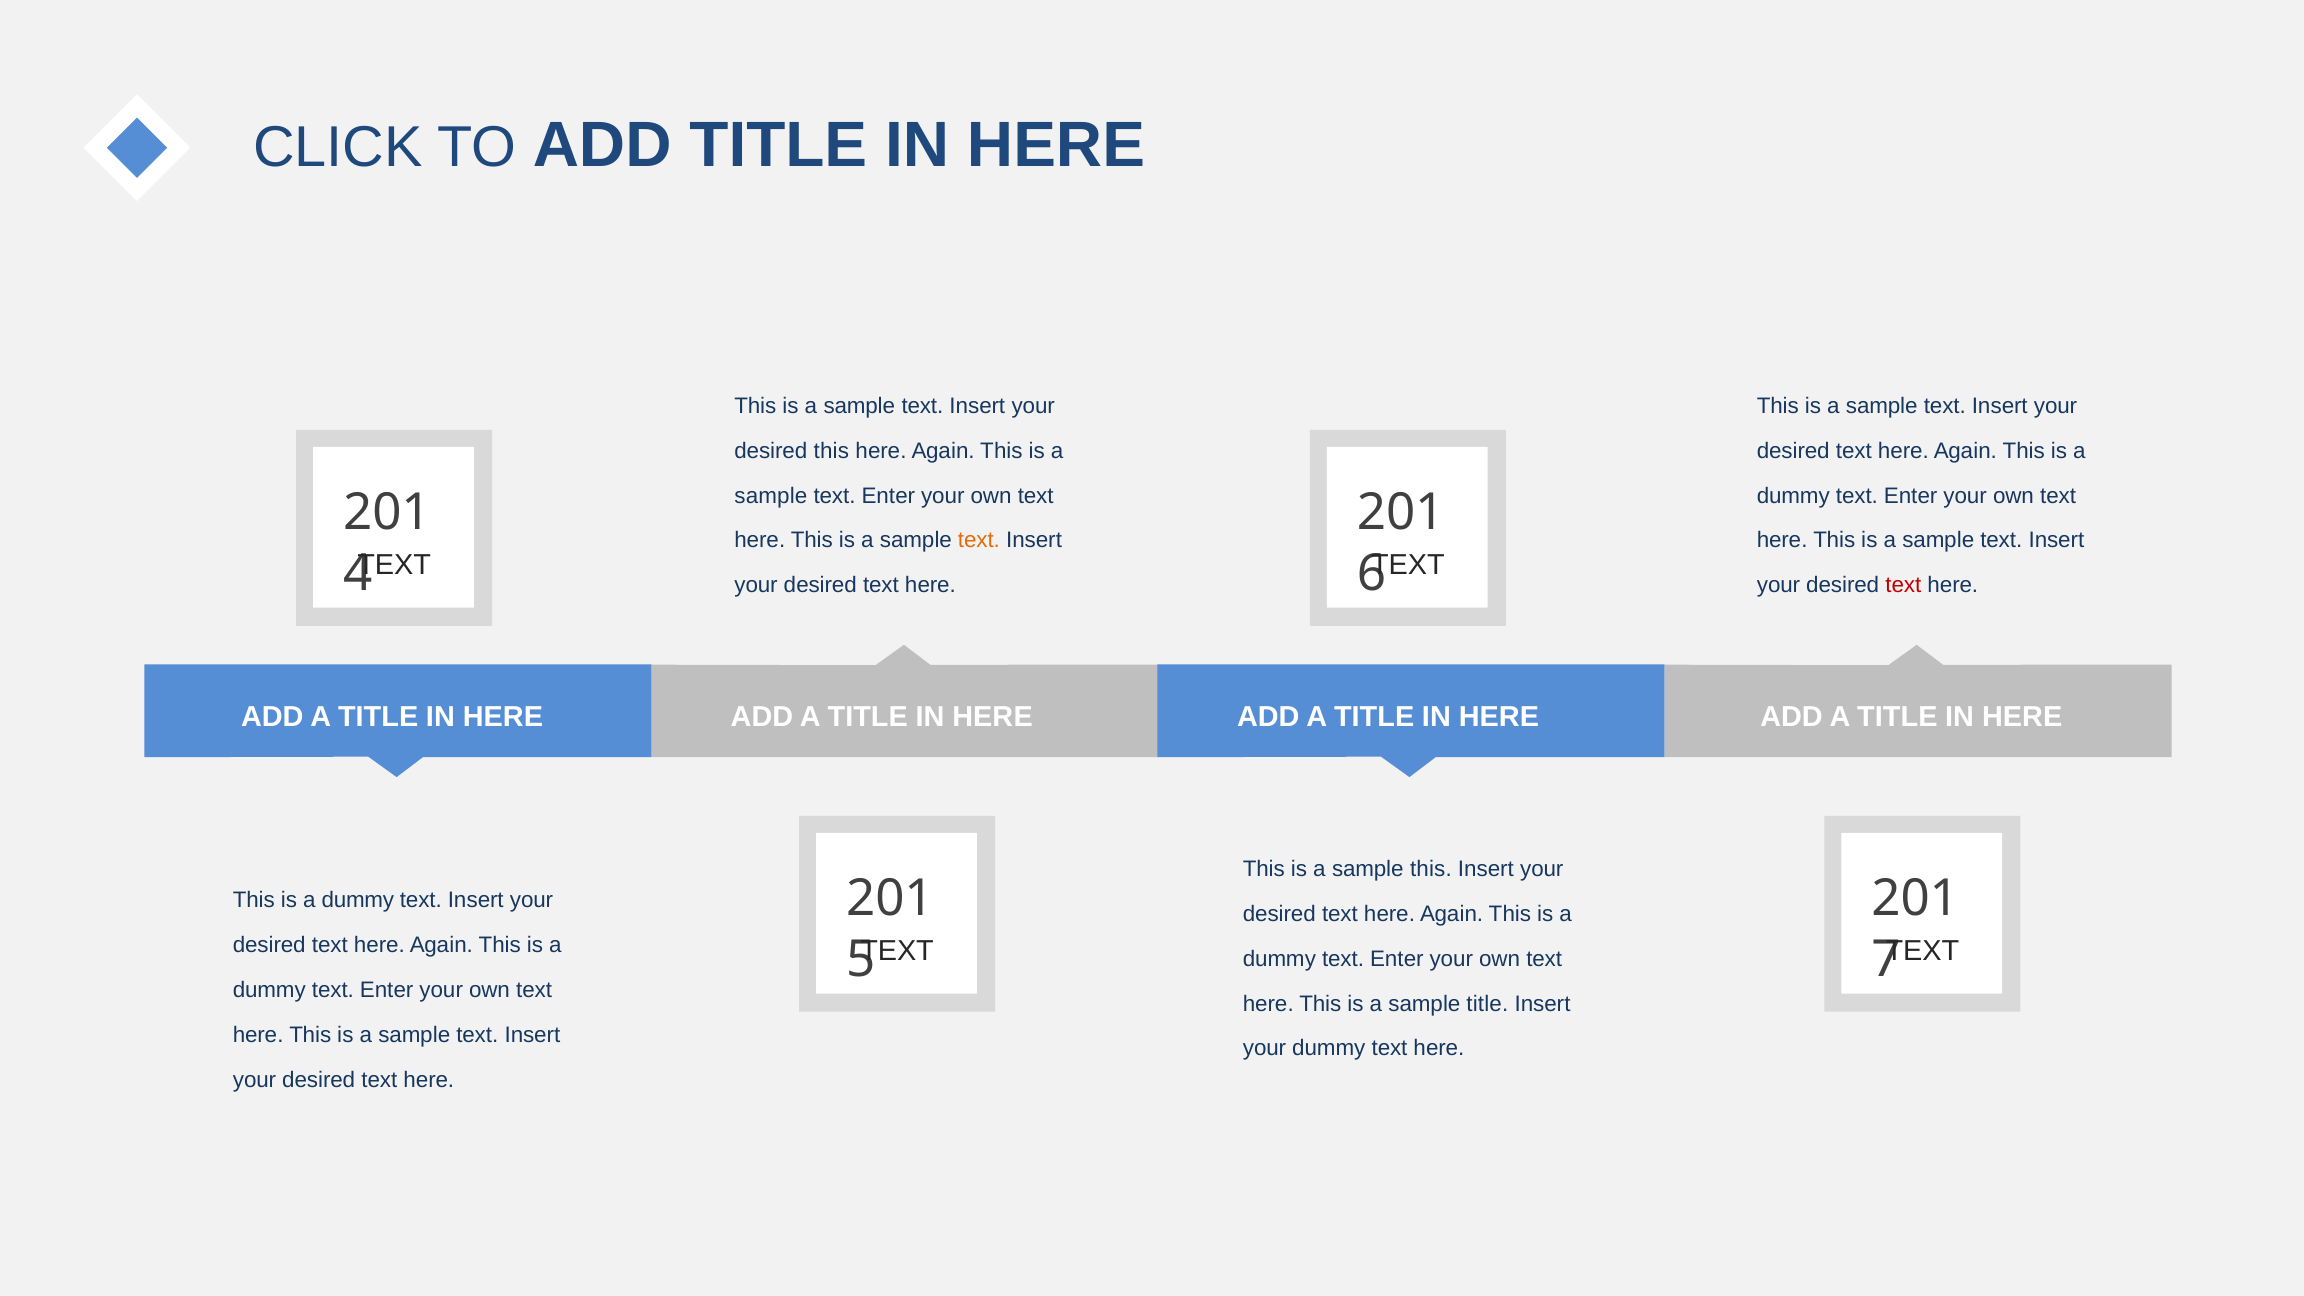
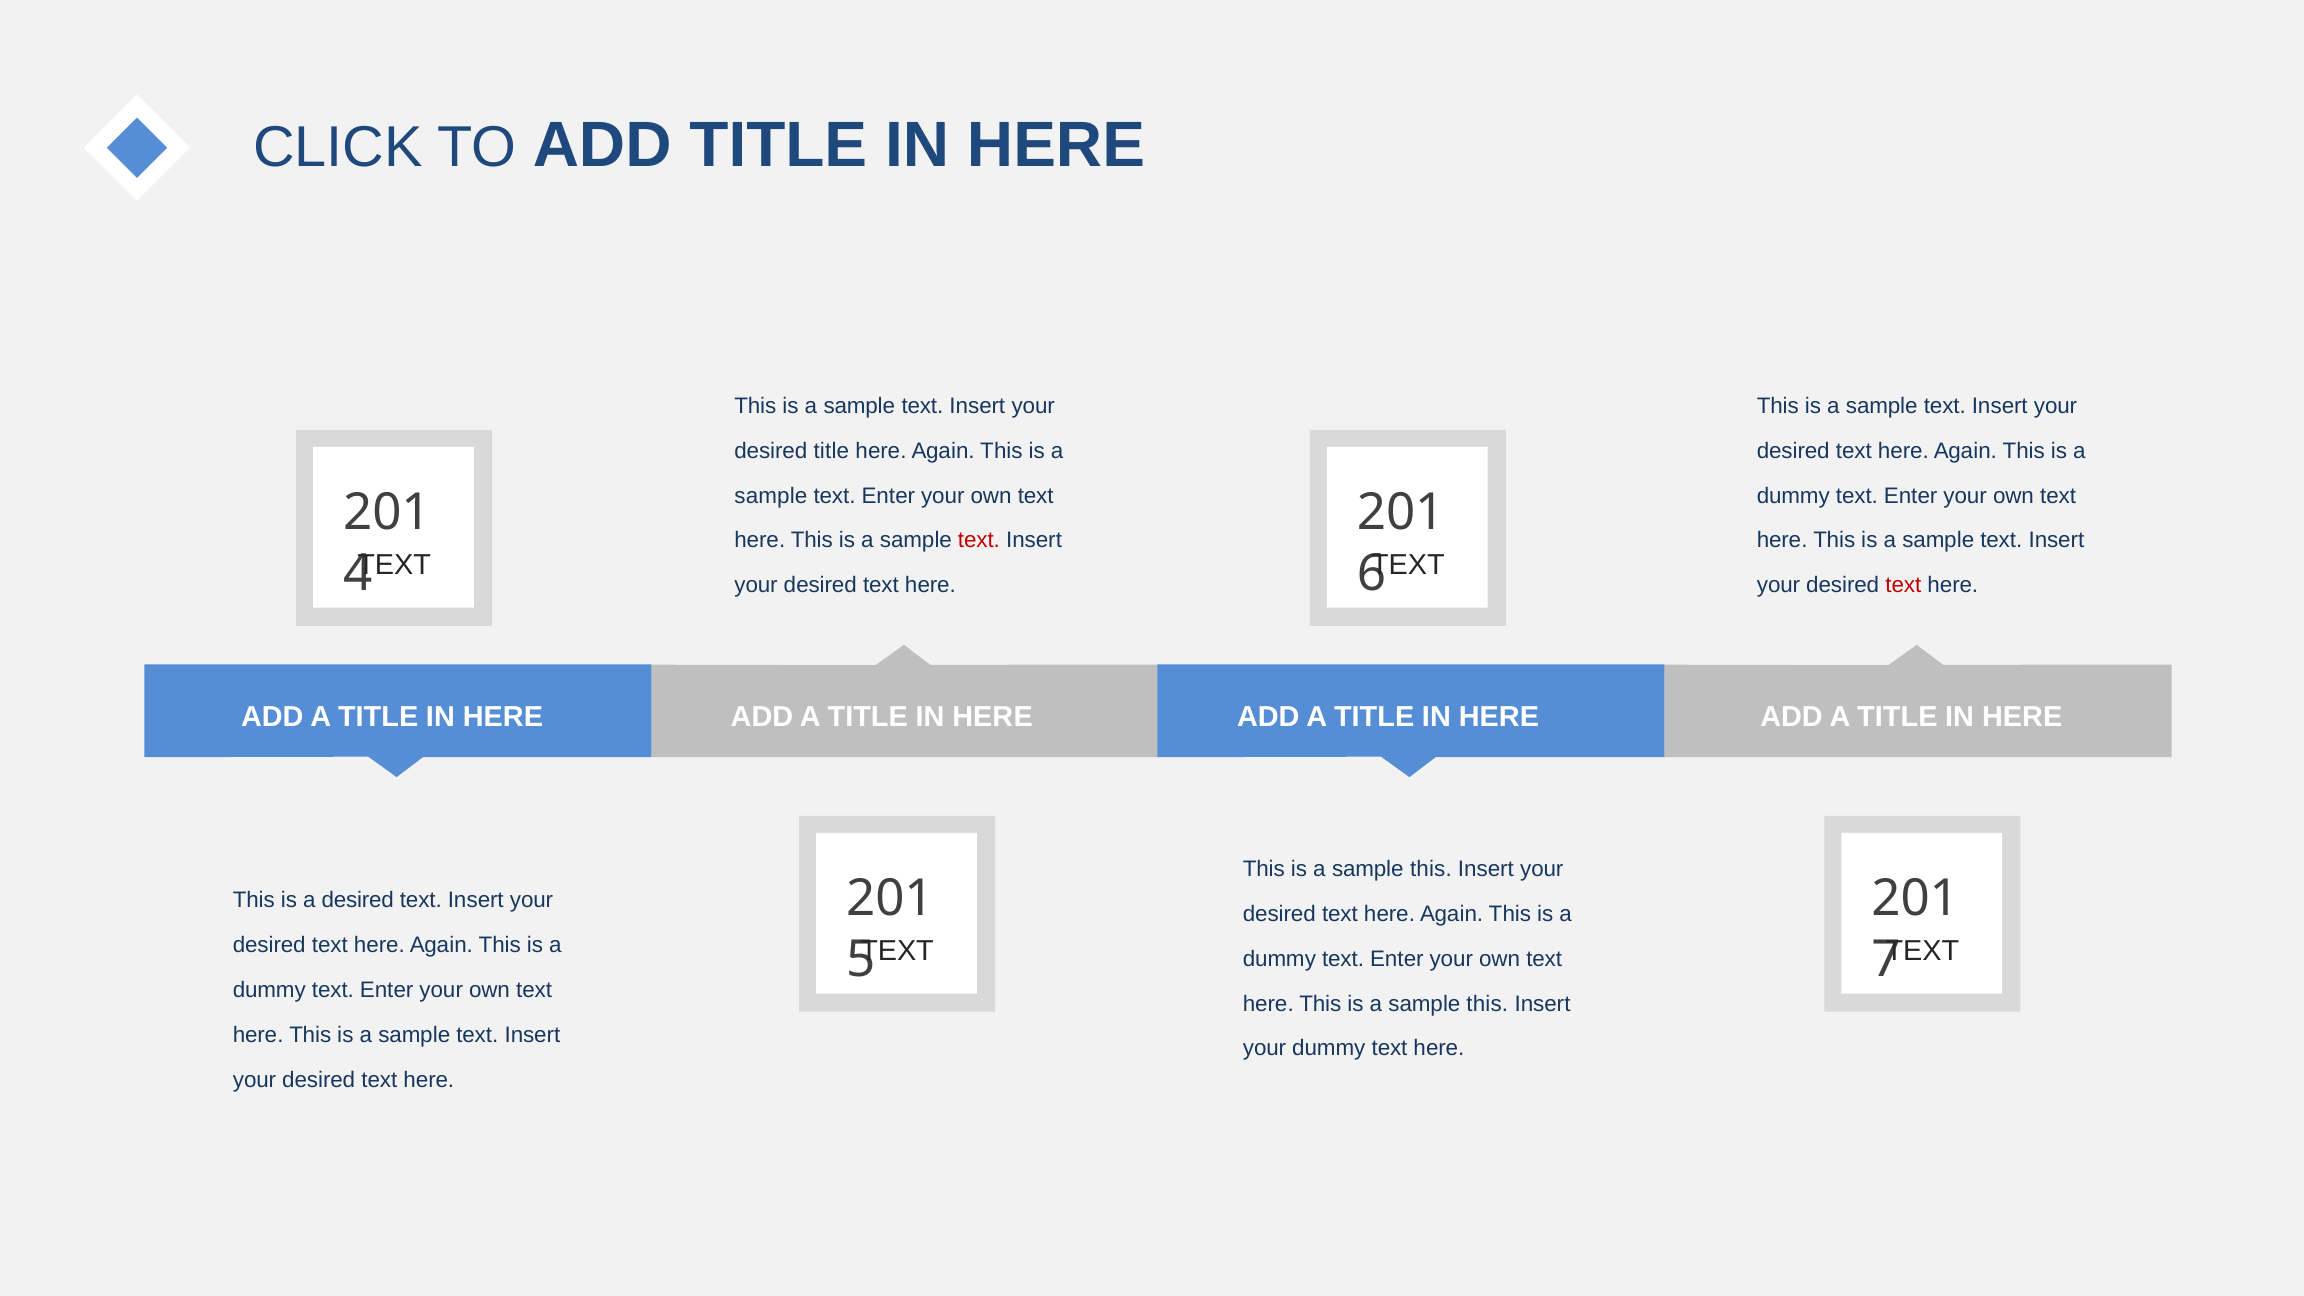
desired this: this -> title
text at (979, 540) colour: orange -> red
dummy at (358, 901): dummy -> desired
title at (1487, 1004): title -> this
